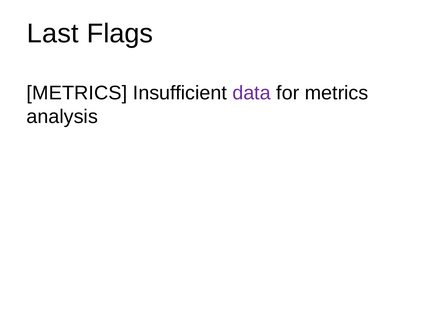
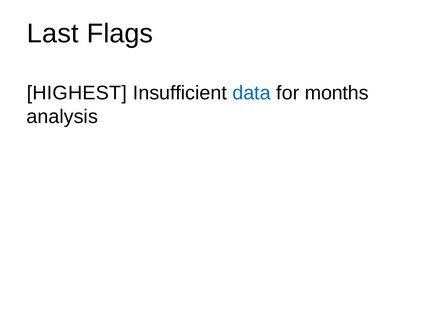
METRICS at (77, 93): METRICS -> HIGHEST
data colour: purple -> blue
for metrics: metrics -> months
